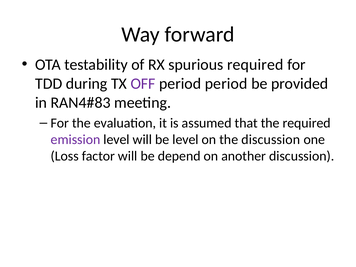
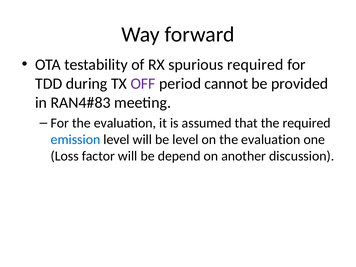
period period: period -> cannot
emission colour: purple -> blue
on the discussion: discussion -> evaluation
